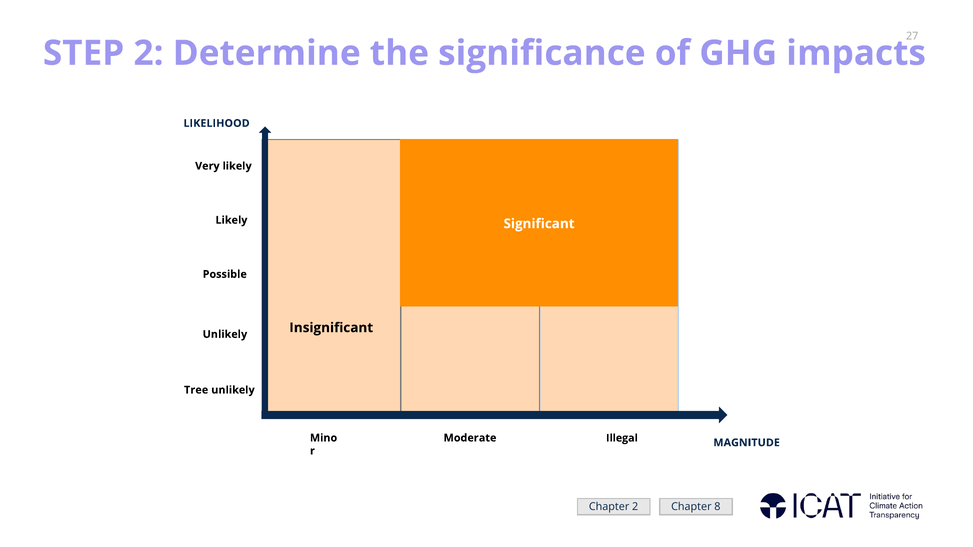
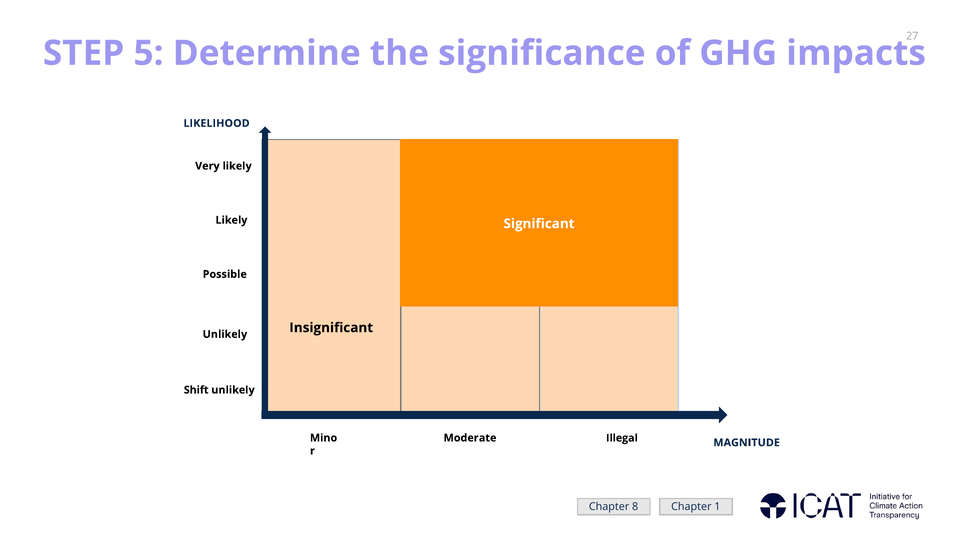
STEP 2: 2 -> 5
Tree: Tree -> Shift
Chapter 2: 2 -> 8
8: 8 -> 1
